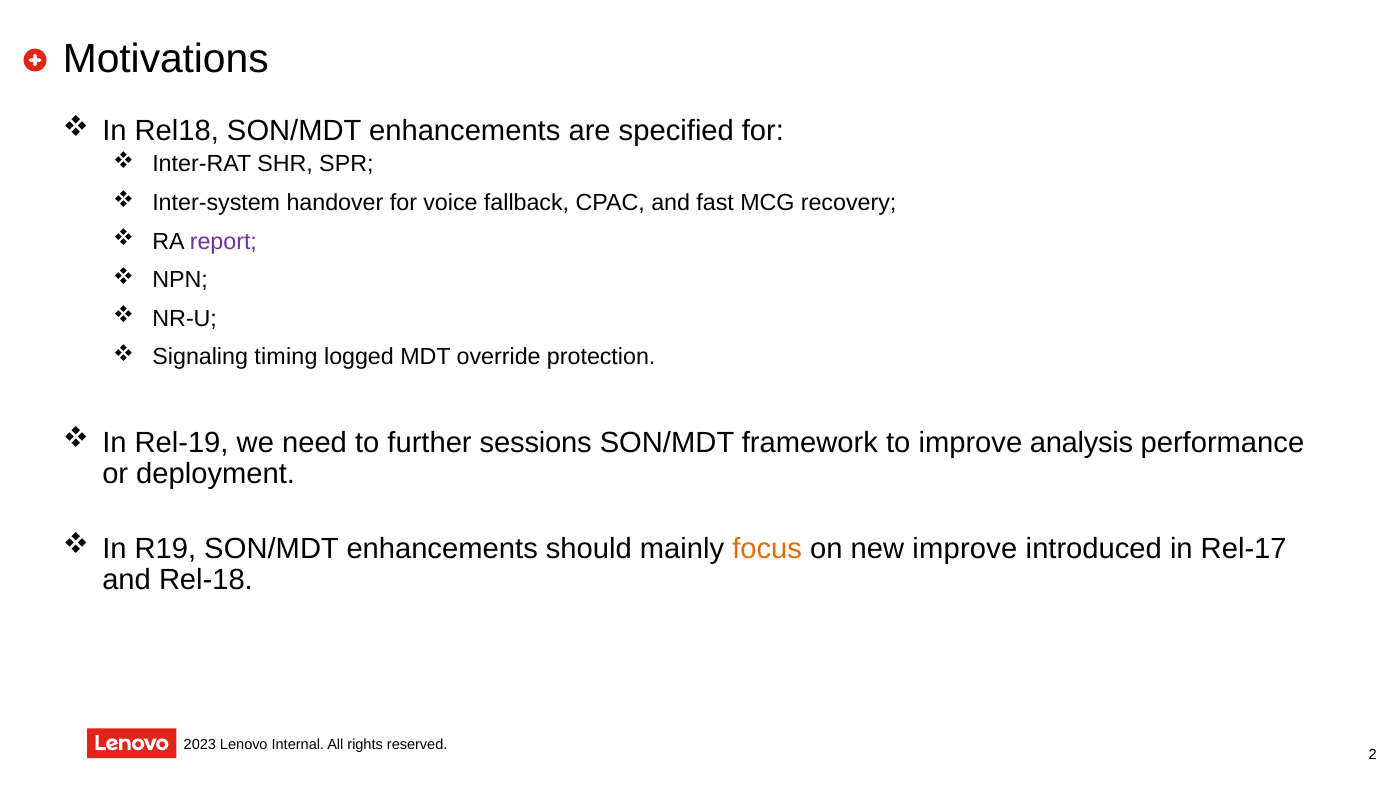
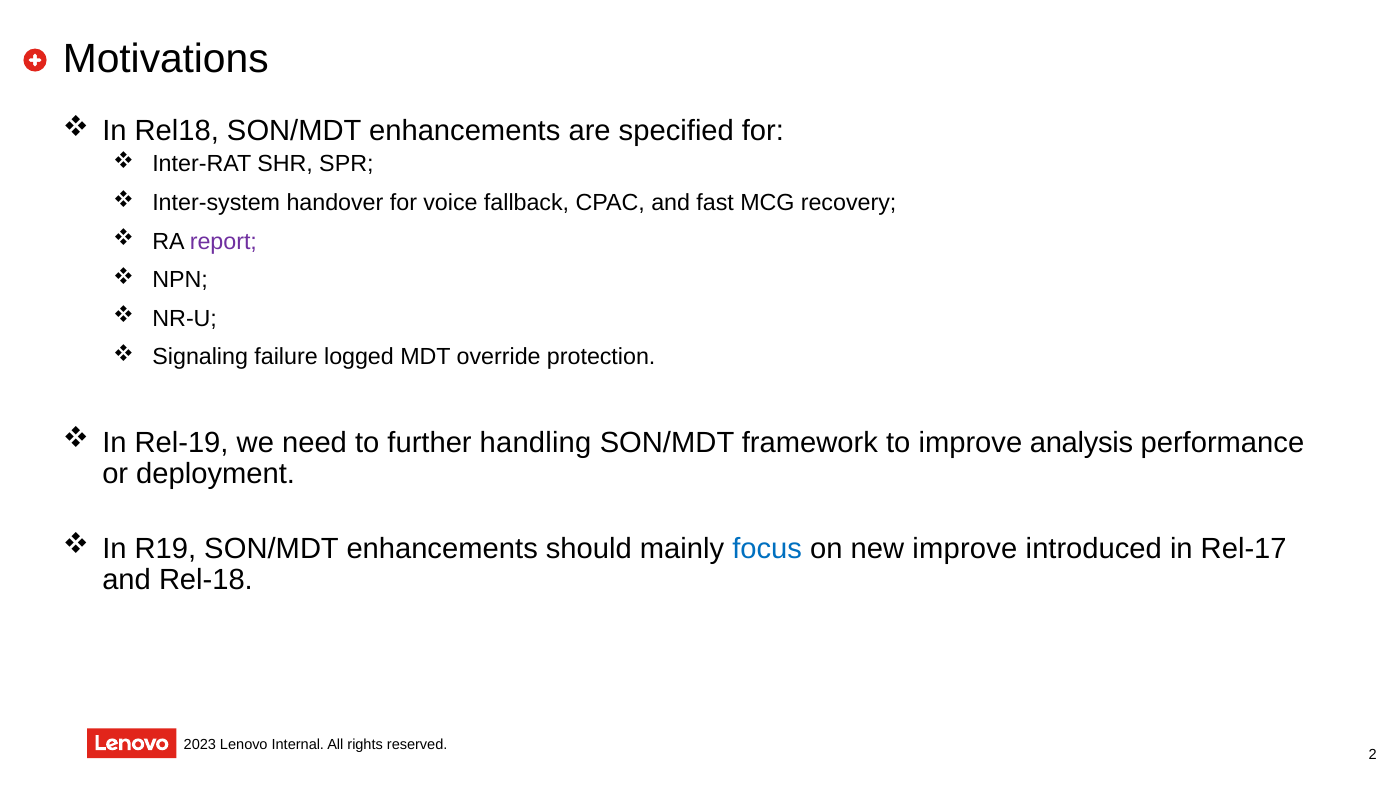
timing: timing -> failure
sessions: sessions -> handling
focus colour: orange -> blue
